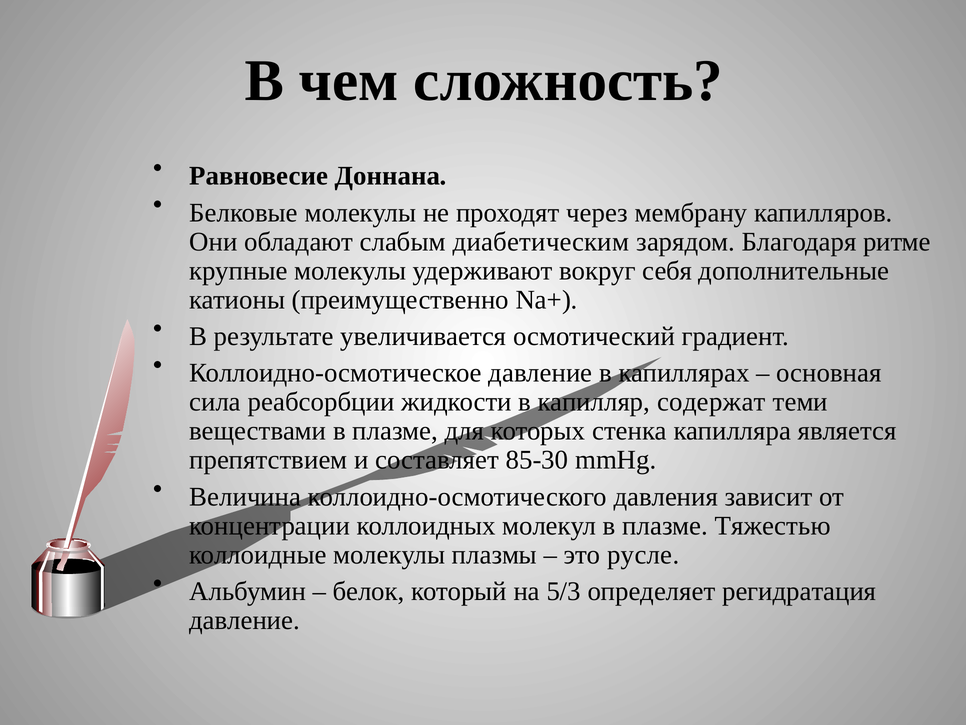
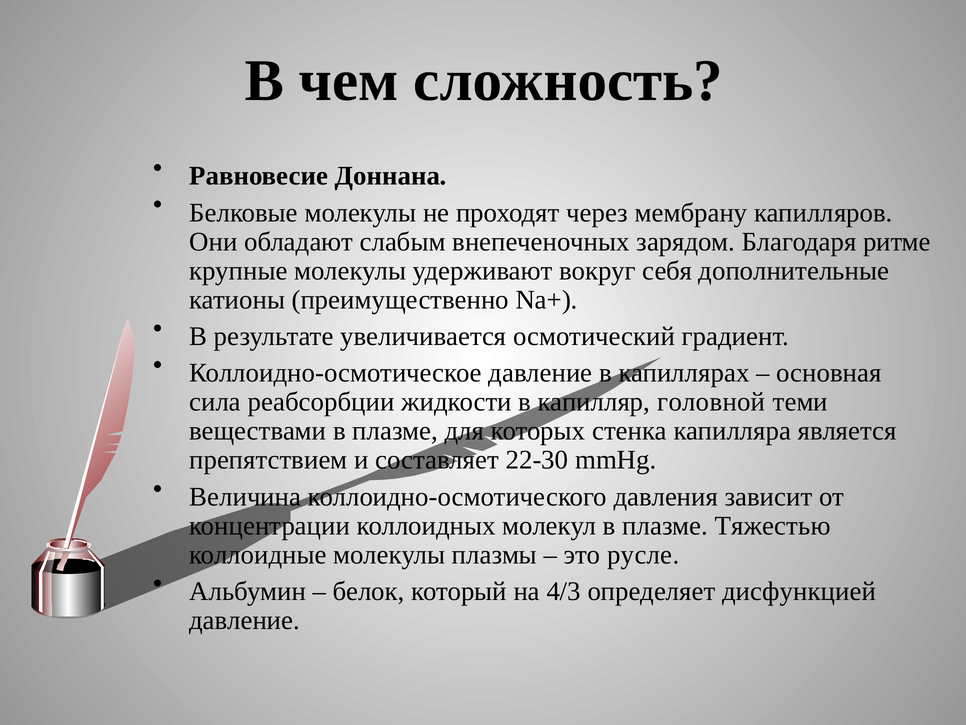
диабетическим: диабетическим -> внепеченочных
содержат: содержат -> головной
85-30: 85-30 -> 22-30
5/3: 5/3 -> 4/3
регидратация: регидратация -> дисфункцией
